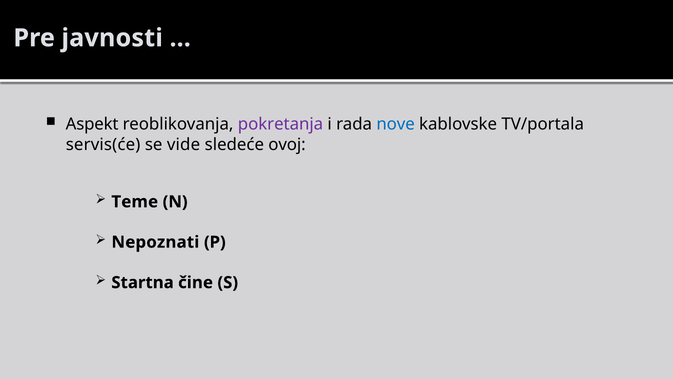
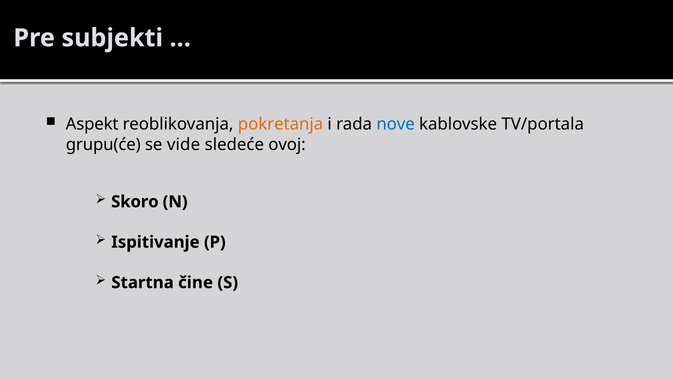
javnosti: javnosti -> subjekti
pokretanja colour: purple -> orange
servis(će: servis(će -> grupu(će
Teme: Teme -> Skoro
Nepoznati: Nepoznati -> Ispitivanje
